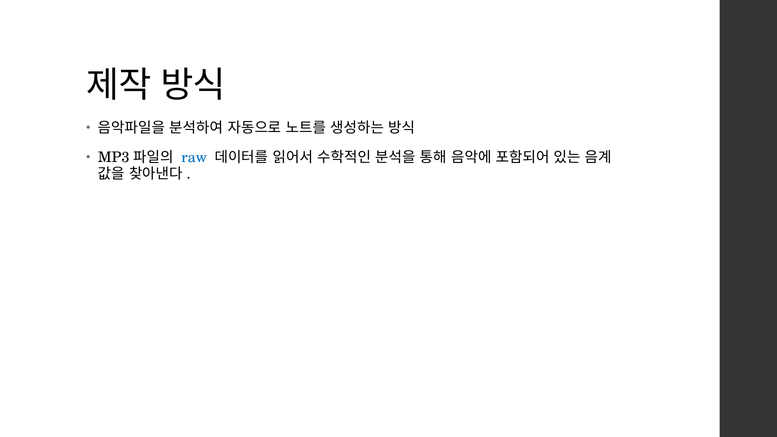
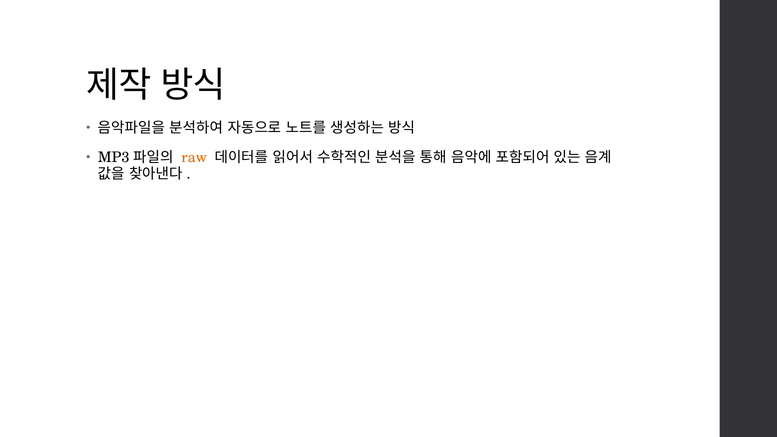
raw colour: blue -> orange
